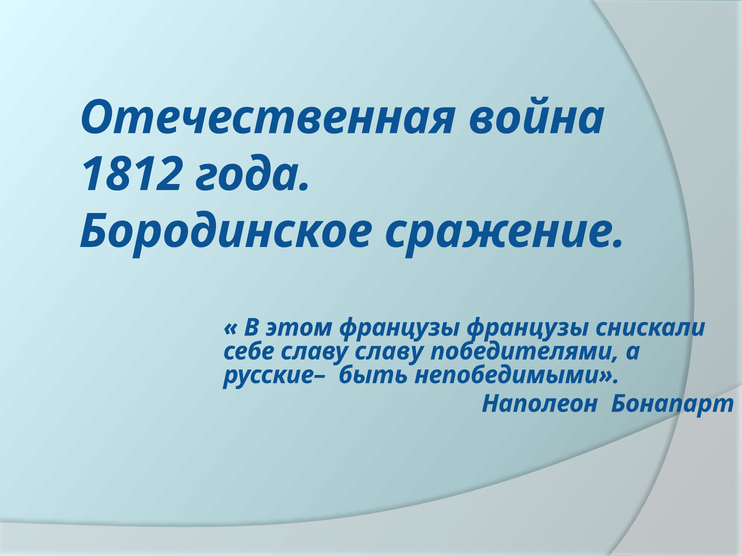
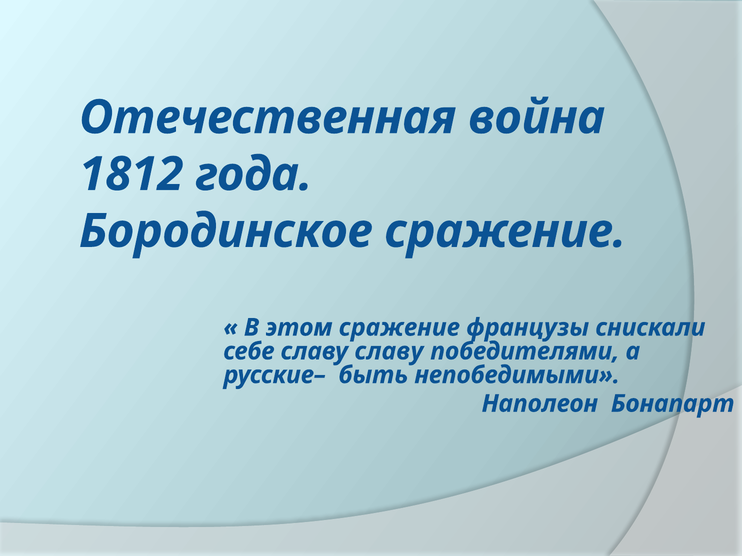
этом французы: французы -> сражение
